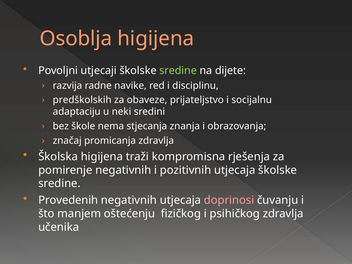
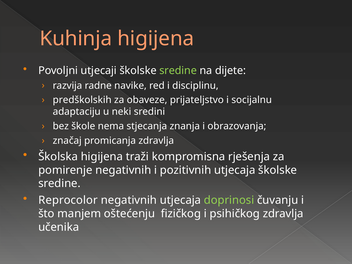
Osoblja: Osoblja -> Kuhinja
Provedenih: Provedenih -> Reprocolor
doprinosi colour: pink -> light green
